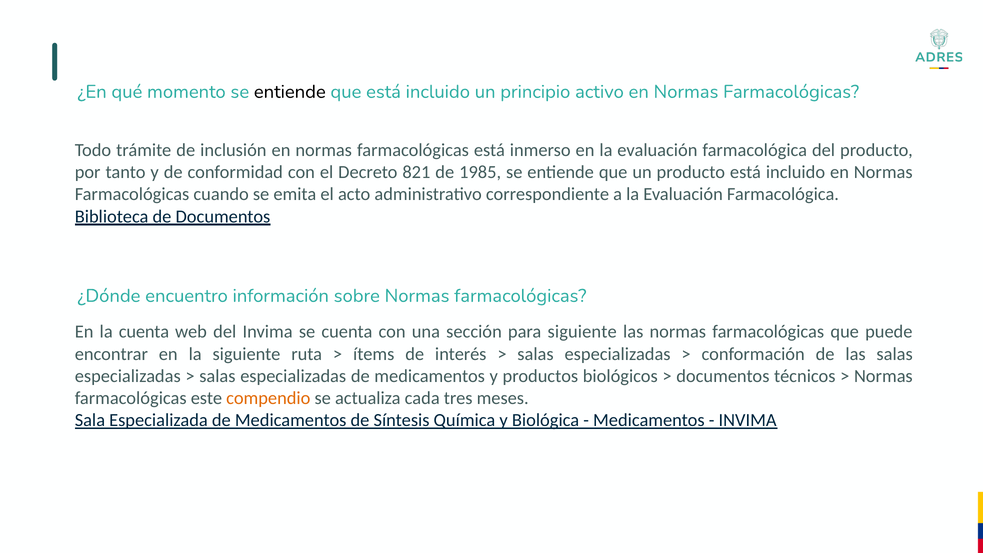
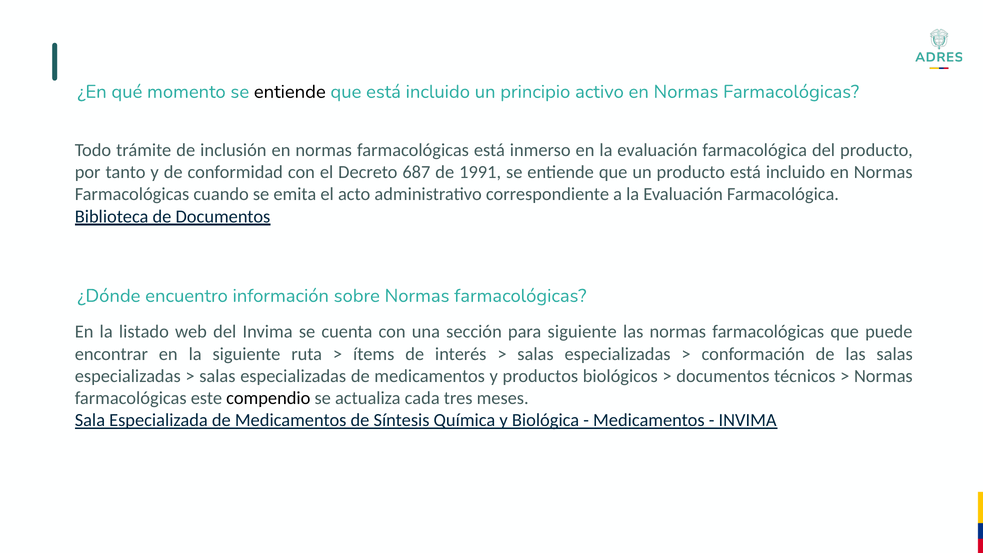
821: 821 -> 687
1985: 1985 -> 1991
la cuenta: cuenta -> listado
compendio colour: orange -> black
